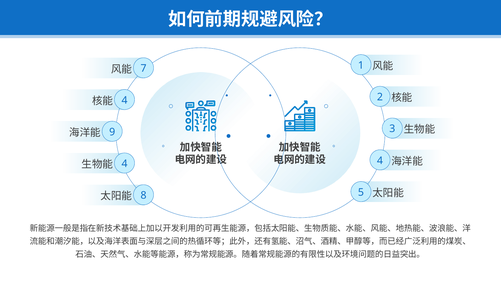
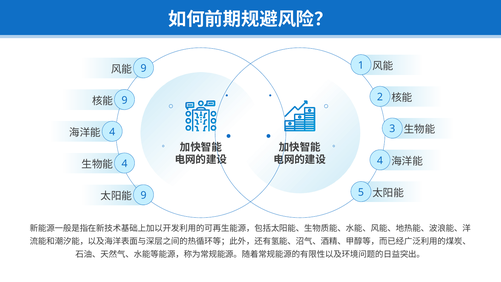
7 at (144, 68): 7 -> 9
4 at (124, 100): 4 -> 9
9 at (112, 132): 9 -> 4
8 at (144, 195): 8 -> 9
